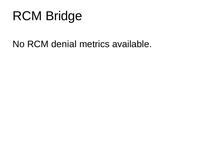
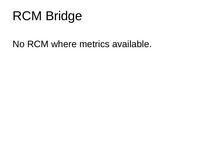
denial: denial -> where
